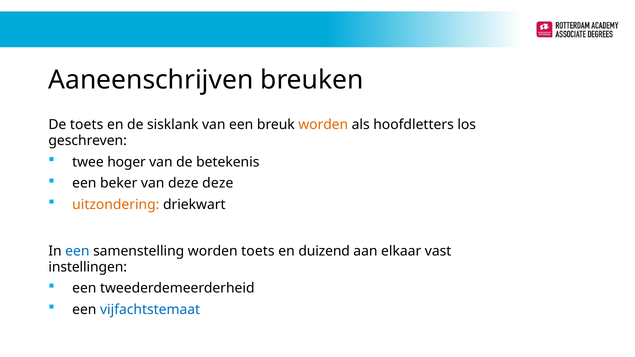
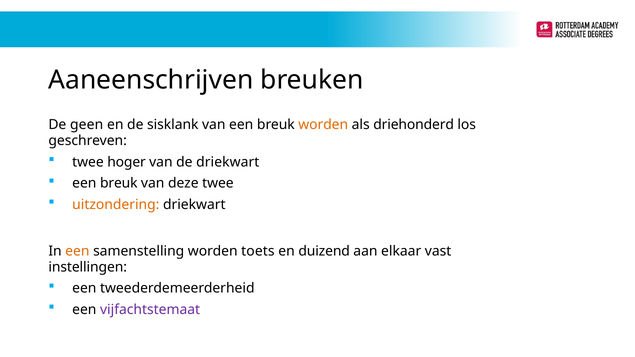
De toets: toets -> geen
hoofdletters: hoofdletters -> driehonderd
de betekenis: betekenis -> driekwart
beker at (119, 183): beker -> breuk
deze deze: deze -> twee
een at (77, 251) colour: blue -> orange
vijfachtstemaat colour: blue -> purple
